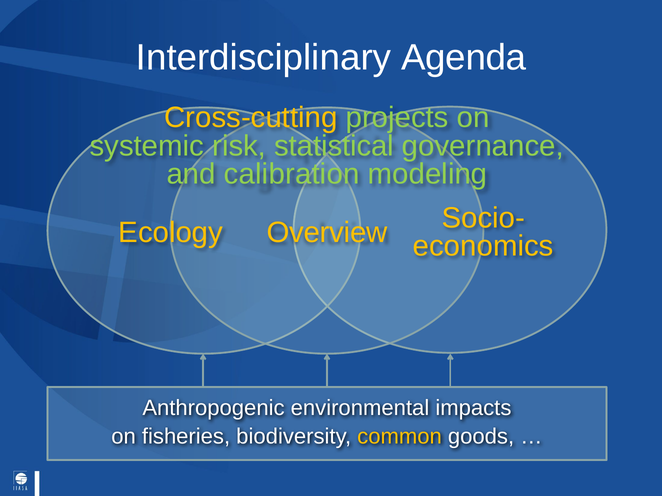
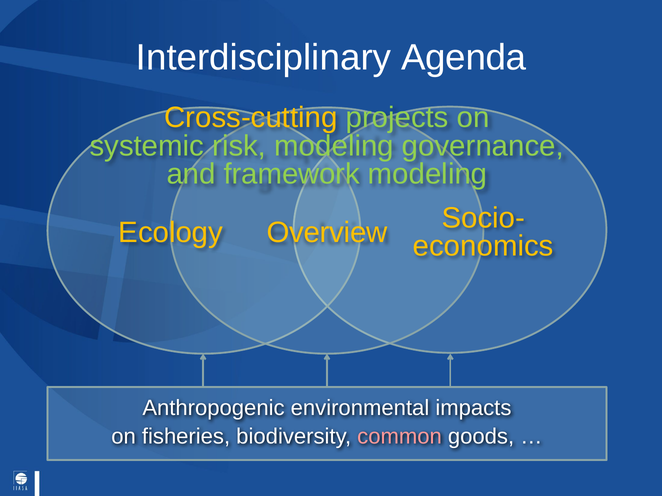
risk statistical: statistical -> modeling
calibration: calibration -> framework
common colour: yellow -> pink
